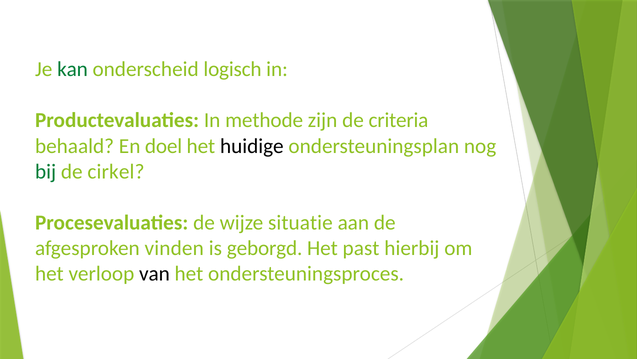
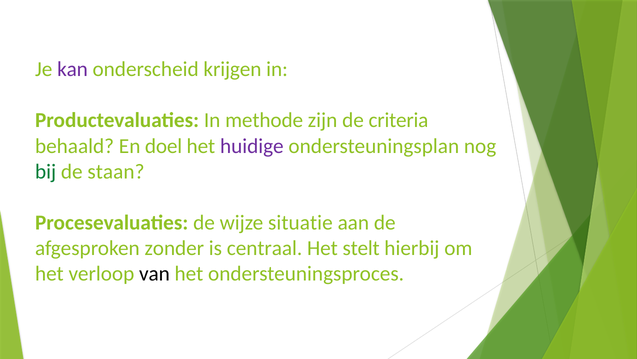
kan colour: green -> purple
logisch: logisch -> krijgen
huidige colour: black -> purple
cirkel: cirkel -> staan
vinden: vinden -> zonder
geborgd: geborgd -> centraal
past: past -> stelt
